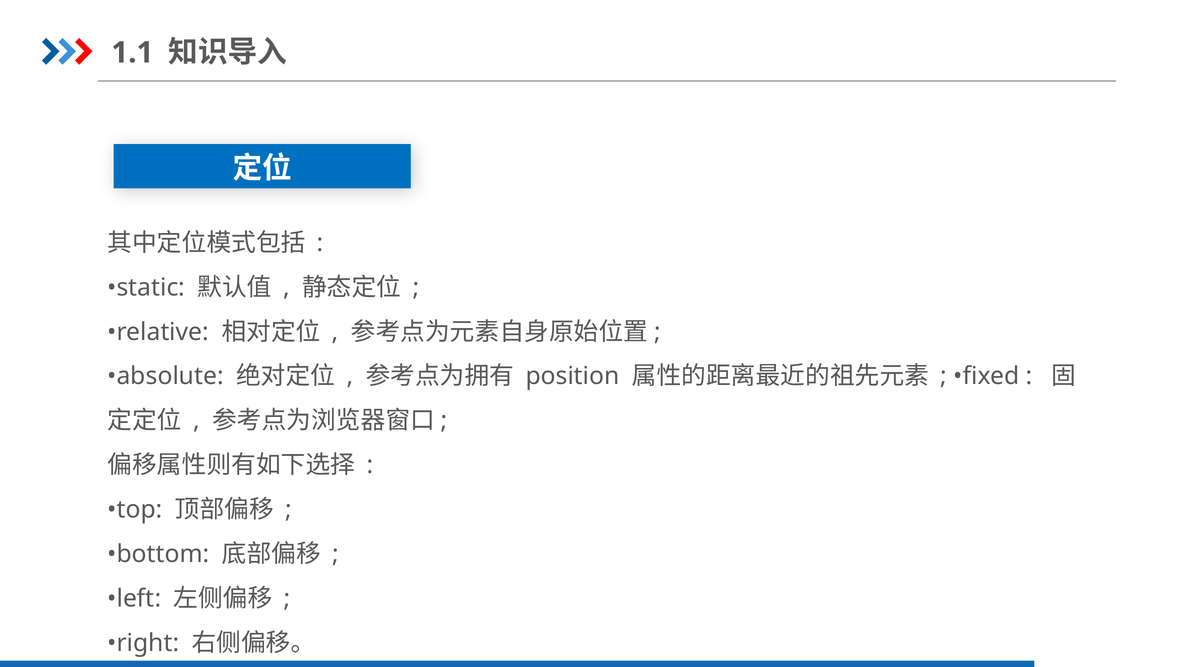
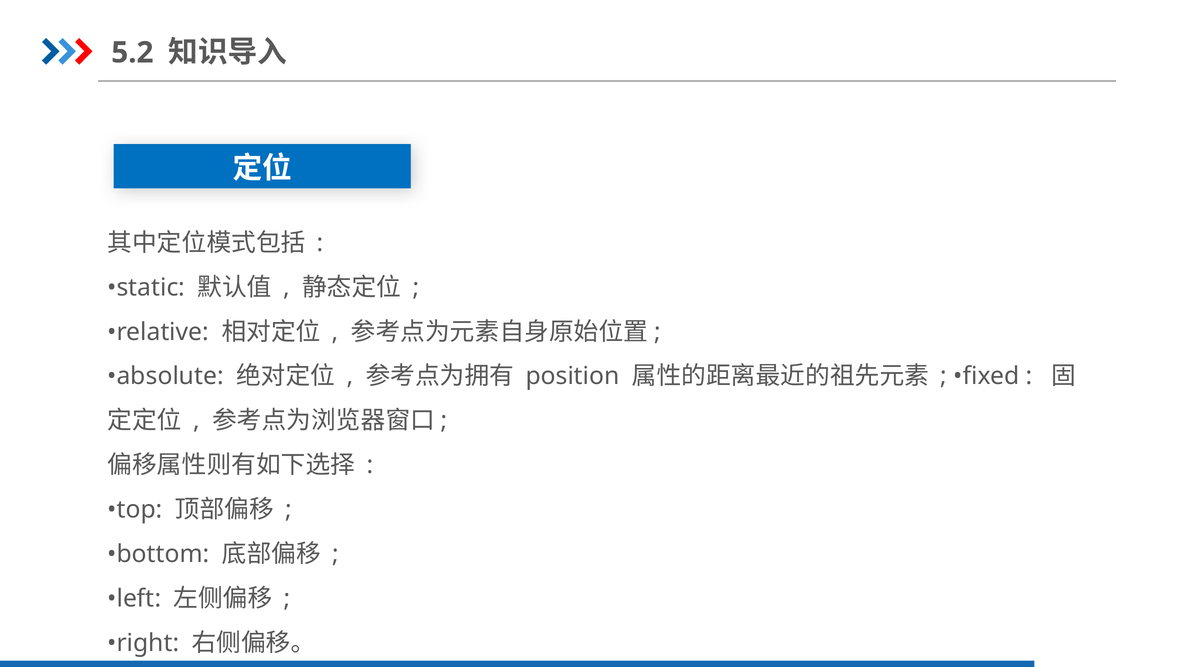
1.1: 1.1 -> 5.2
